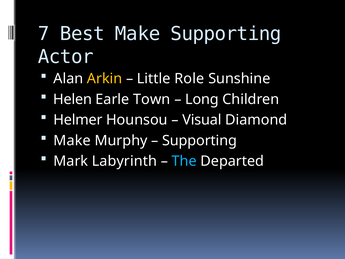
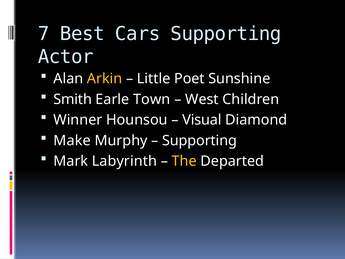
Best Make: Make -> Cars
Role: Role -> Poet
Helen: Helen -> Smith
Long: Long -> West
Helmer: Helmer -> Winner
The colour: light blue -> yellow
